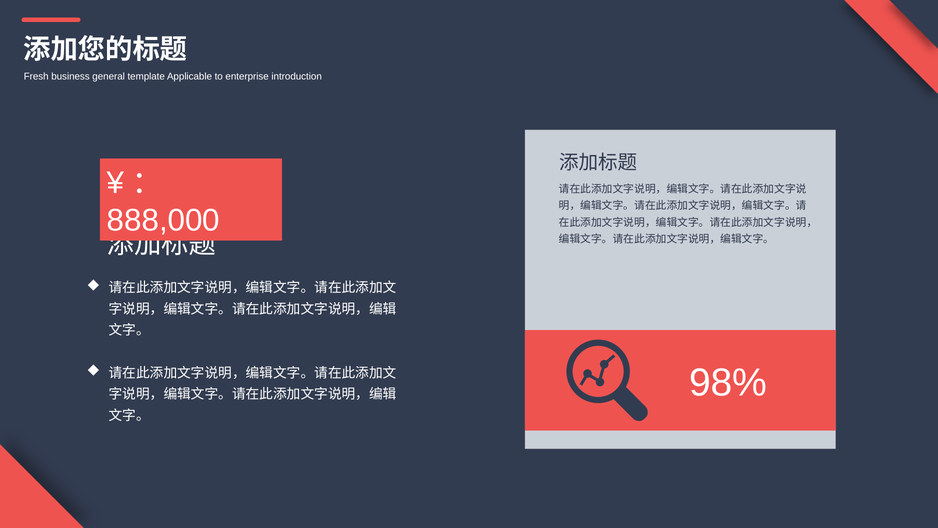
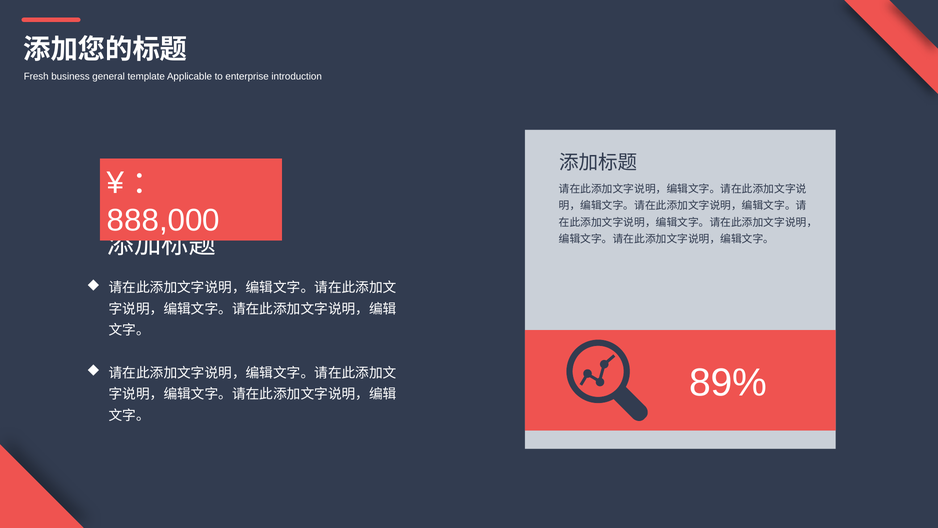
98%: 98% -> 89%
